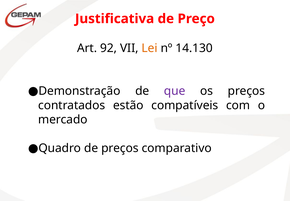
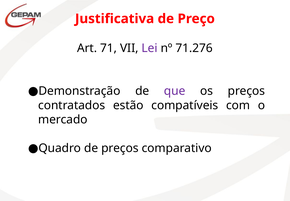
92: 92 -> 71
Lei colour: orange -> purple
14.130: 14.130 -> 71.276
